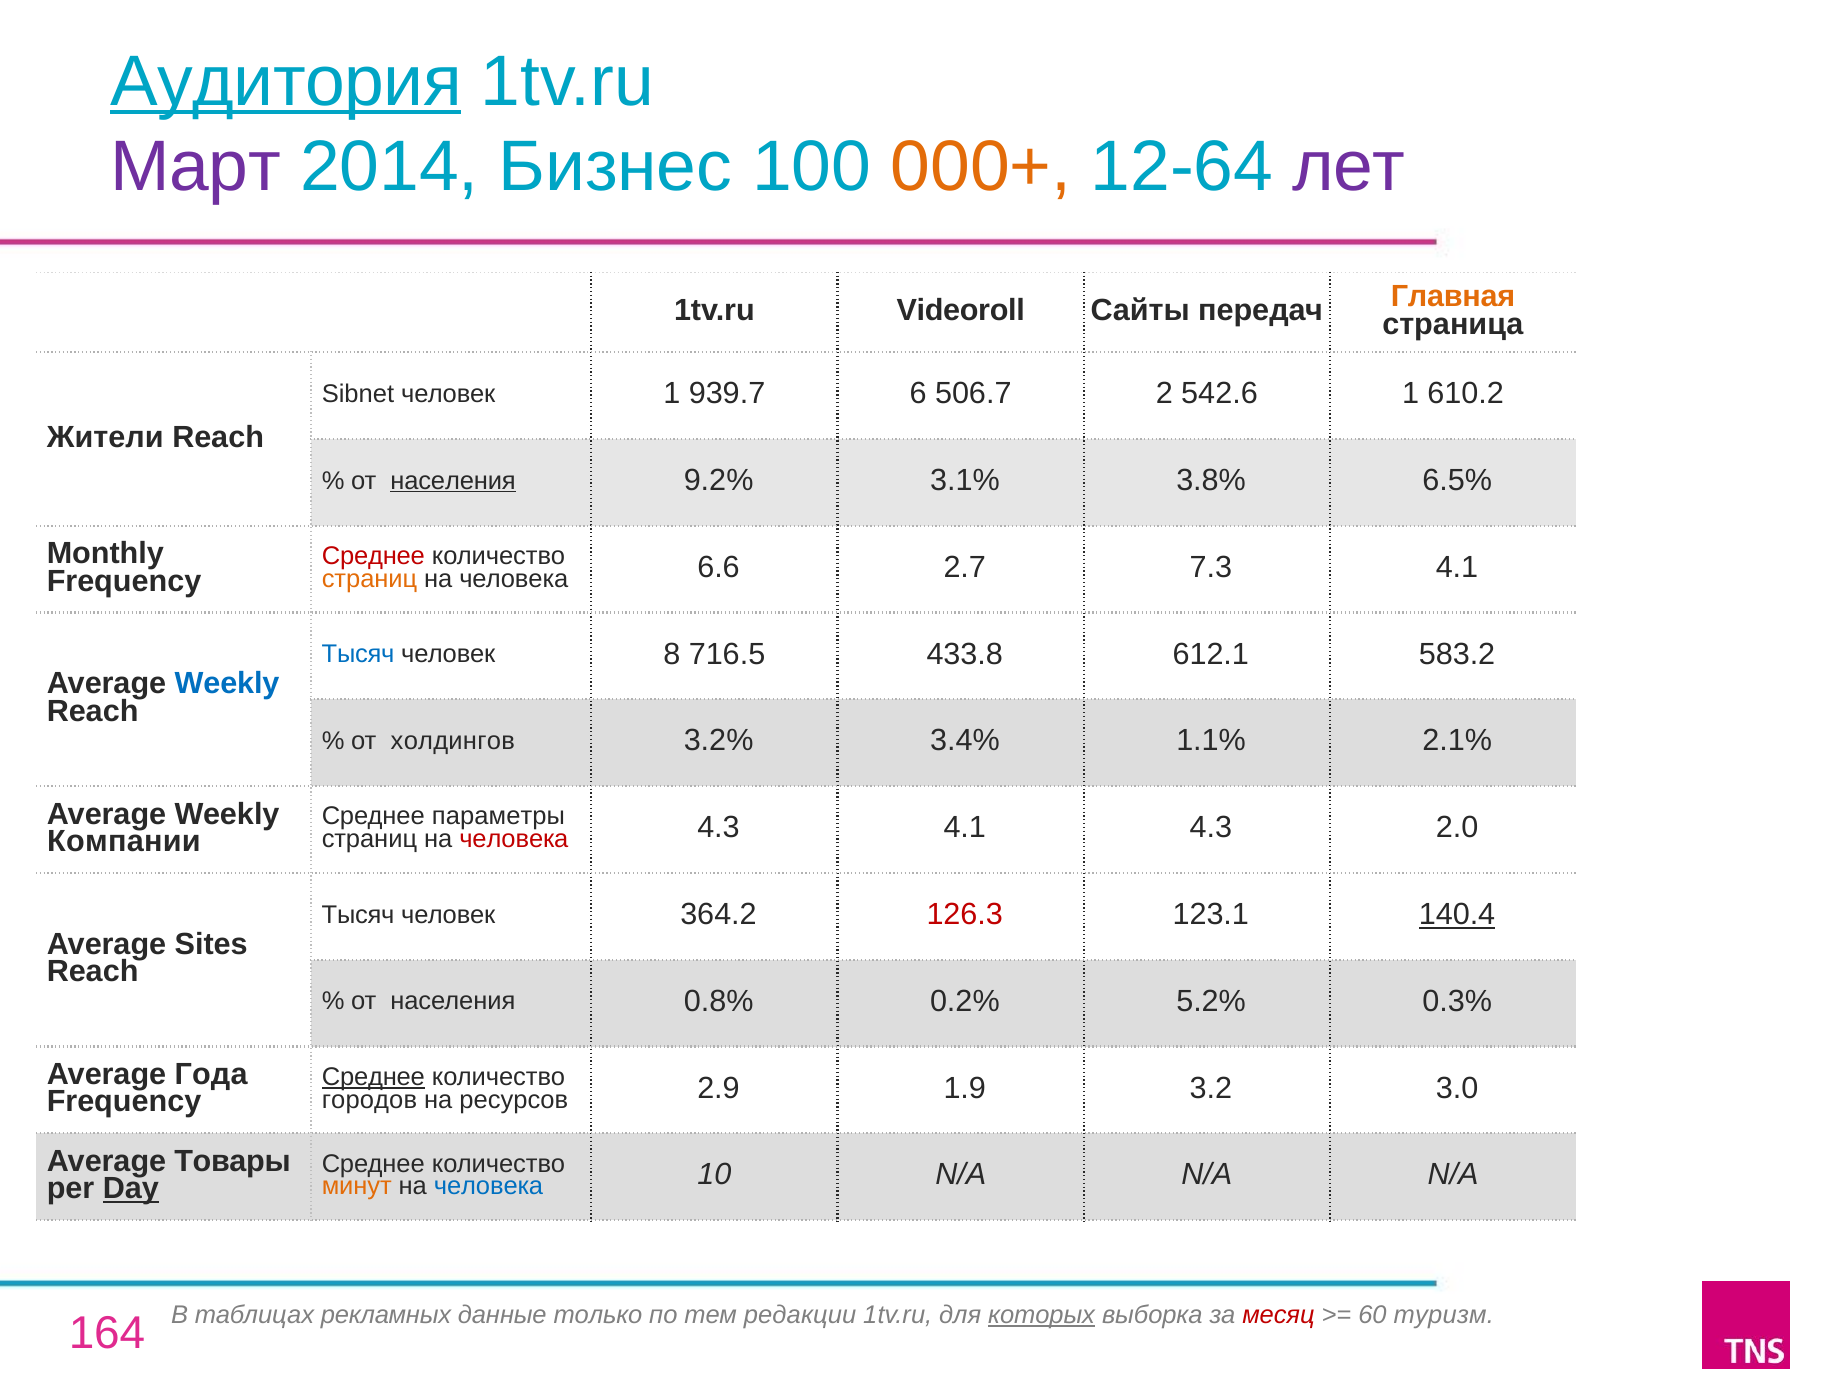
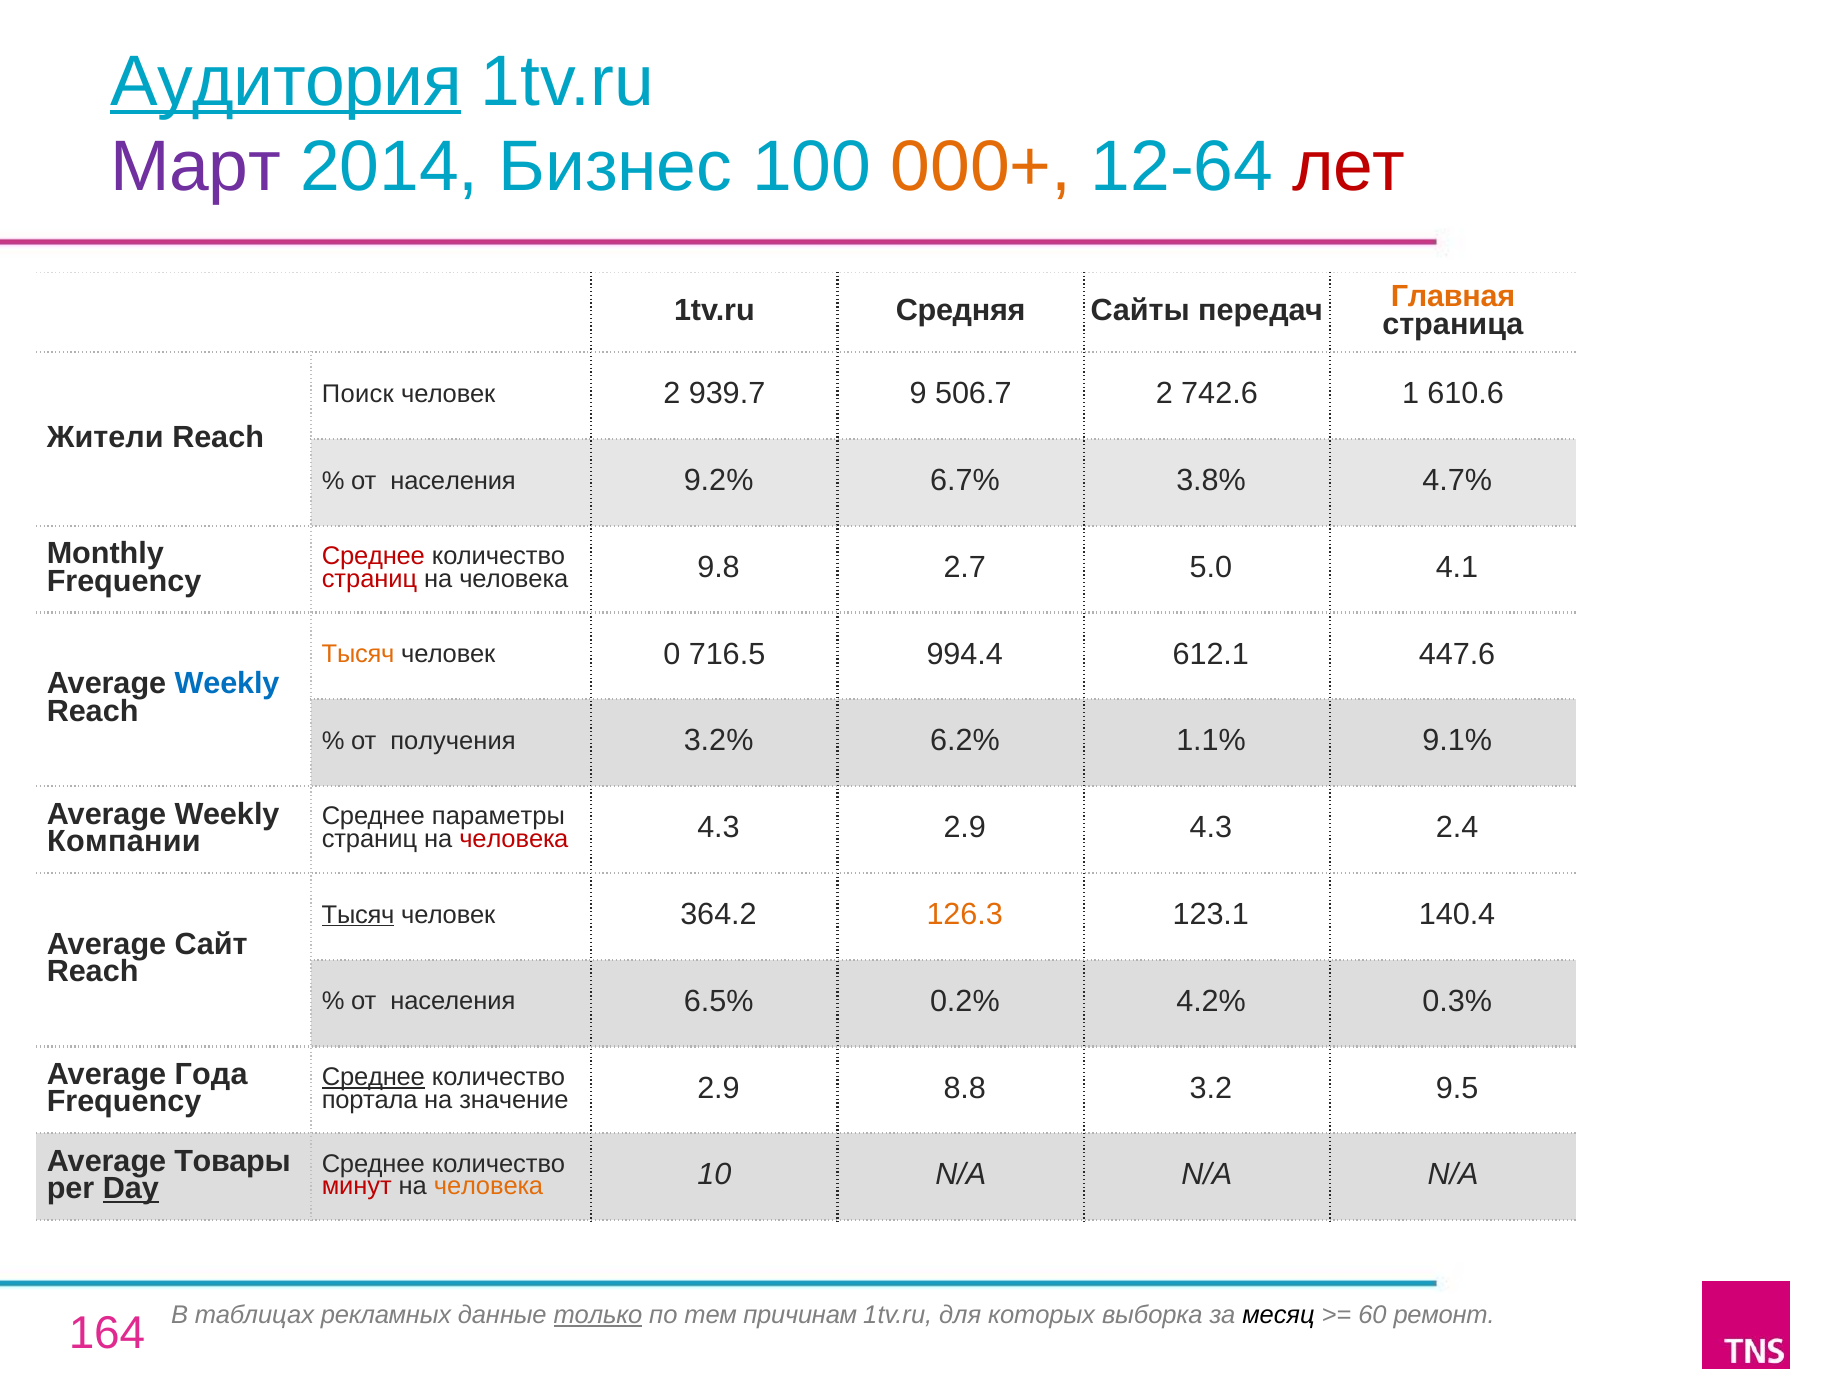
лет colour: purple -> red
Videoroll: Videoroll -> Средняя
Sibnet: Sibnet -> Поиск
человек 1: 1 -> 2
6: 6 -> 9
542.6: 542.6 -> 742.6
610.2: 610.2 -> 610.6
населения at (453, 481) underline: present -> none
3.1%: 3.1% -> 6.7%
6.5%: 6.5% -> 4.7%
страниц at (370, 579) colour: orange -> red
6.6: 6.6 -> 9.8
7.3: 7.3 -> 5.0
Тысяч at (358, 654) colour: blue -> orange
8: 8 -> 0
433.8: 433.8 -> 994.4
583.2: 583.2 -> 447.6
холдингов: холдингов -> получения
3.4%: 3.4% -> 6.2%
2.1%: 2.1% -> 9.1%
4.3 4.1: 4.1 -> 2.9
2.0: 2.0 -> 2.4
Тысяч at (358, 915) underline: none -> present
126.3 colour: red -> orange
140.4 underline: present -> none
Sites: Sites -> Сайт
0.8%: 0.8% -> 6.5%
5.2%: 5.2% -> 4.2%
городов: городов -> портала
ресурсов: ресурсов -> значение
1.9: 1.9 -> 8.8
3.0: 3.0 -> 9.5
минут colour: orange -> red
человека at (488, 1186) colour: blue -> orange
только underline: none -> present
редакции: редакции -> причинам
которых underline: present -> none
месяц colour: red -> black
туризм: туризм -> ремонт
